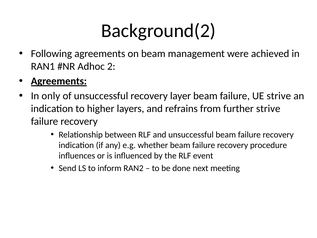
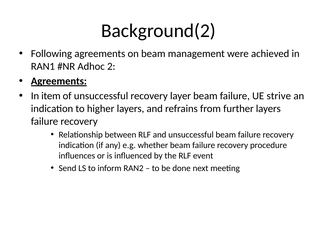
only: only -> item
further strive: strive -> layers
